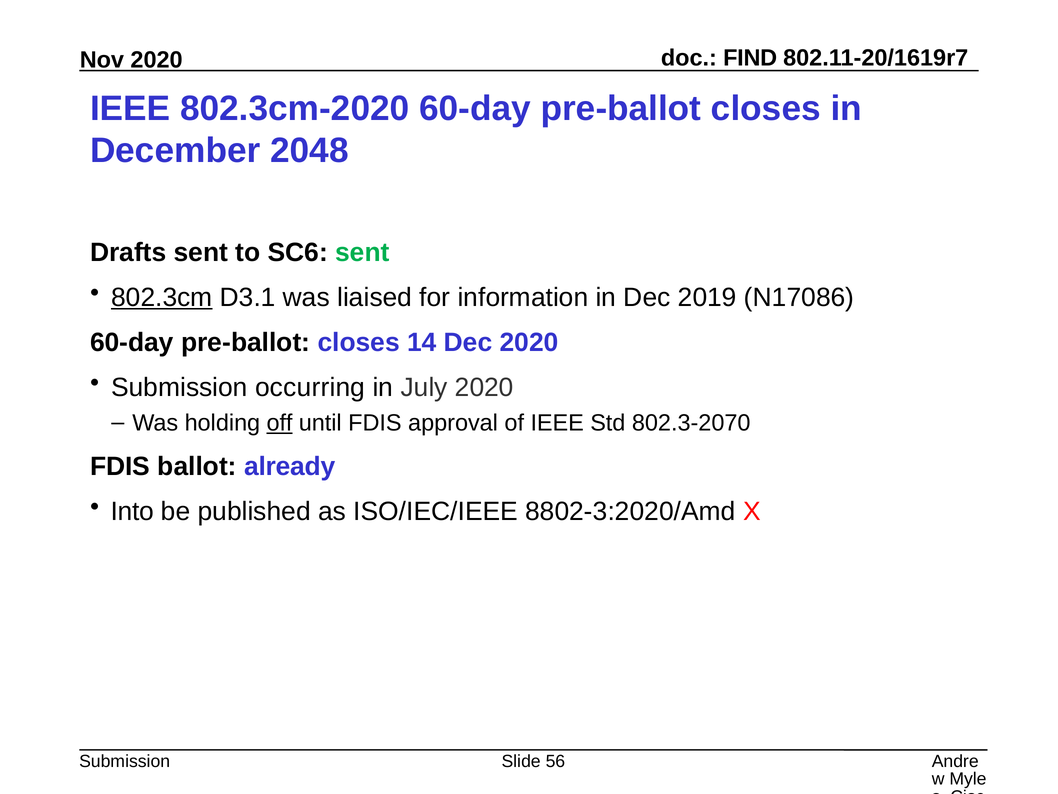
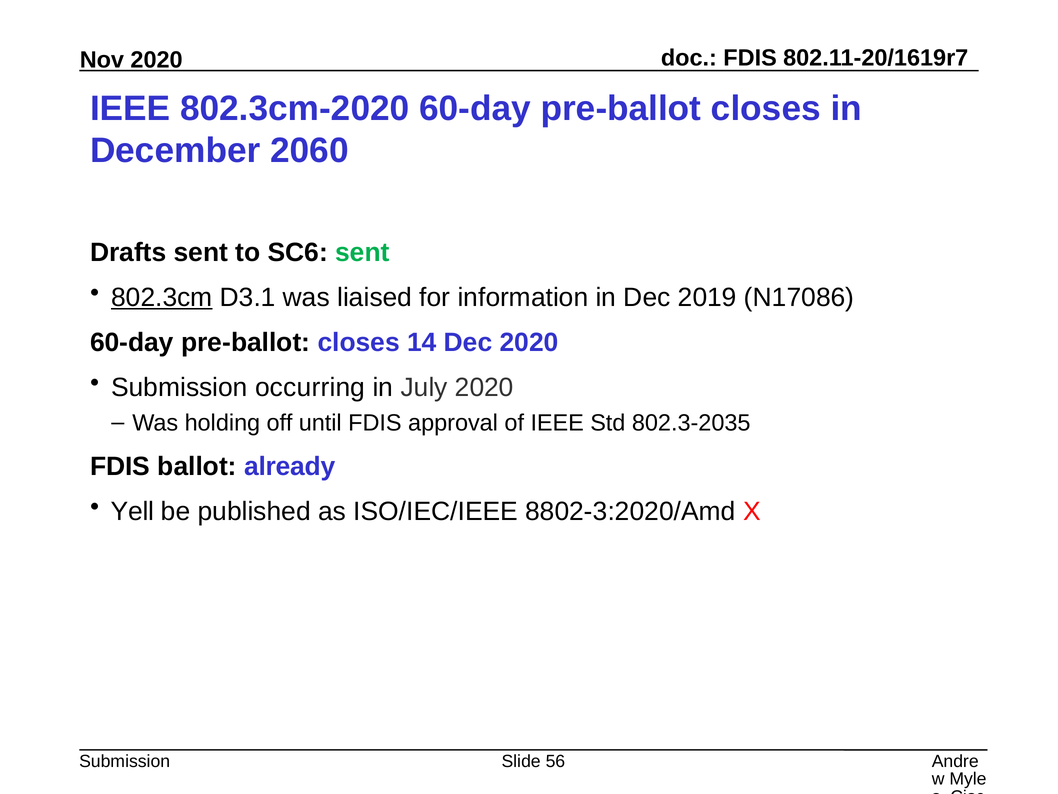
FIND at (750, 58): FIND -> FDIS
2048: 2048 -> 2060
off underline: present -> none
802.3-2070: 802.3-2070 -> 802.3-2035
Into: Into -> Yell
